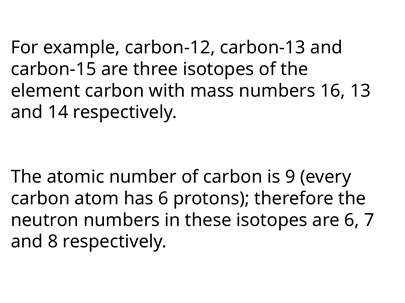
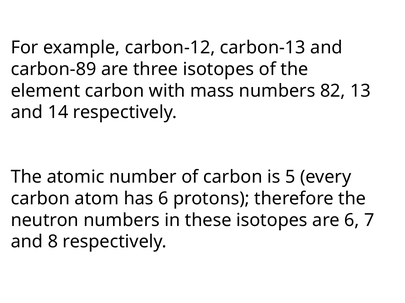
carbon-15: carbon-15 -> carbon-89
16: 16 -> 82
9: 9 -> 5
